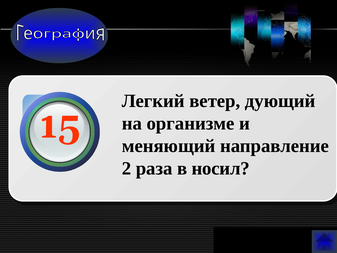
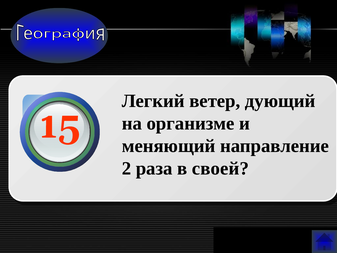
носил: носил -> своей
